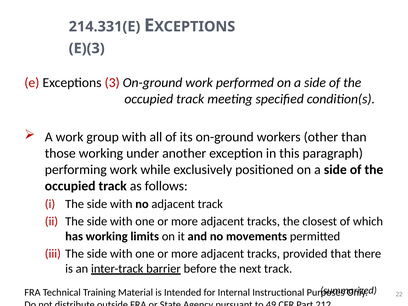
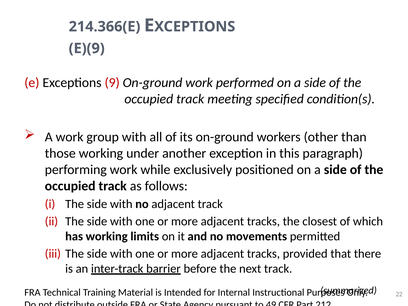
214.331(E: 214.331(E -> 214.366(E
E)(3: E)(3 -> E)(9
3: 3 -> 9
